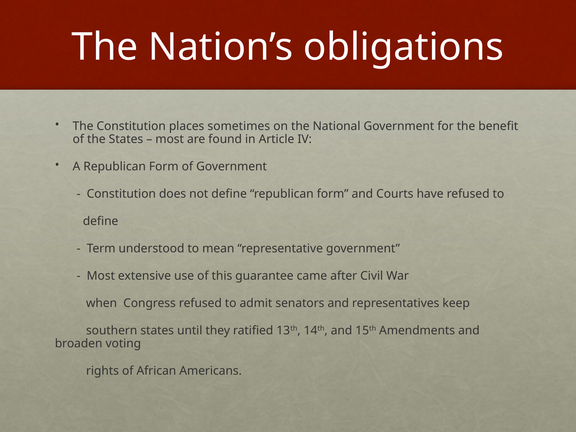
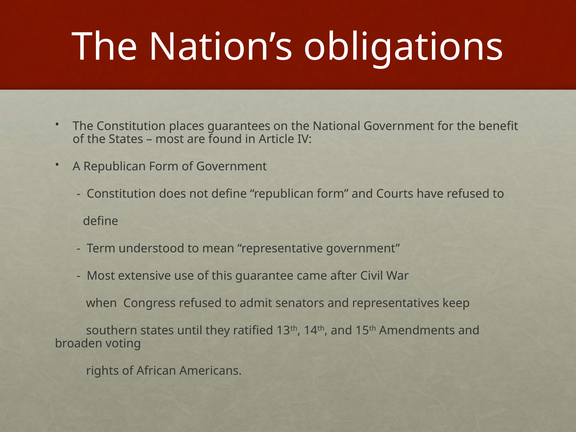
sometimes: sometimes -> guarantees
